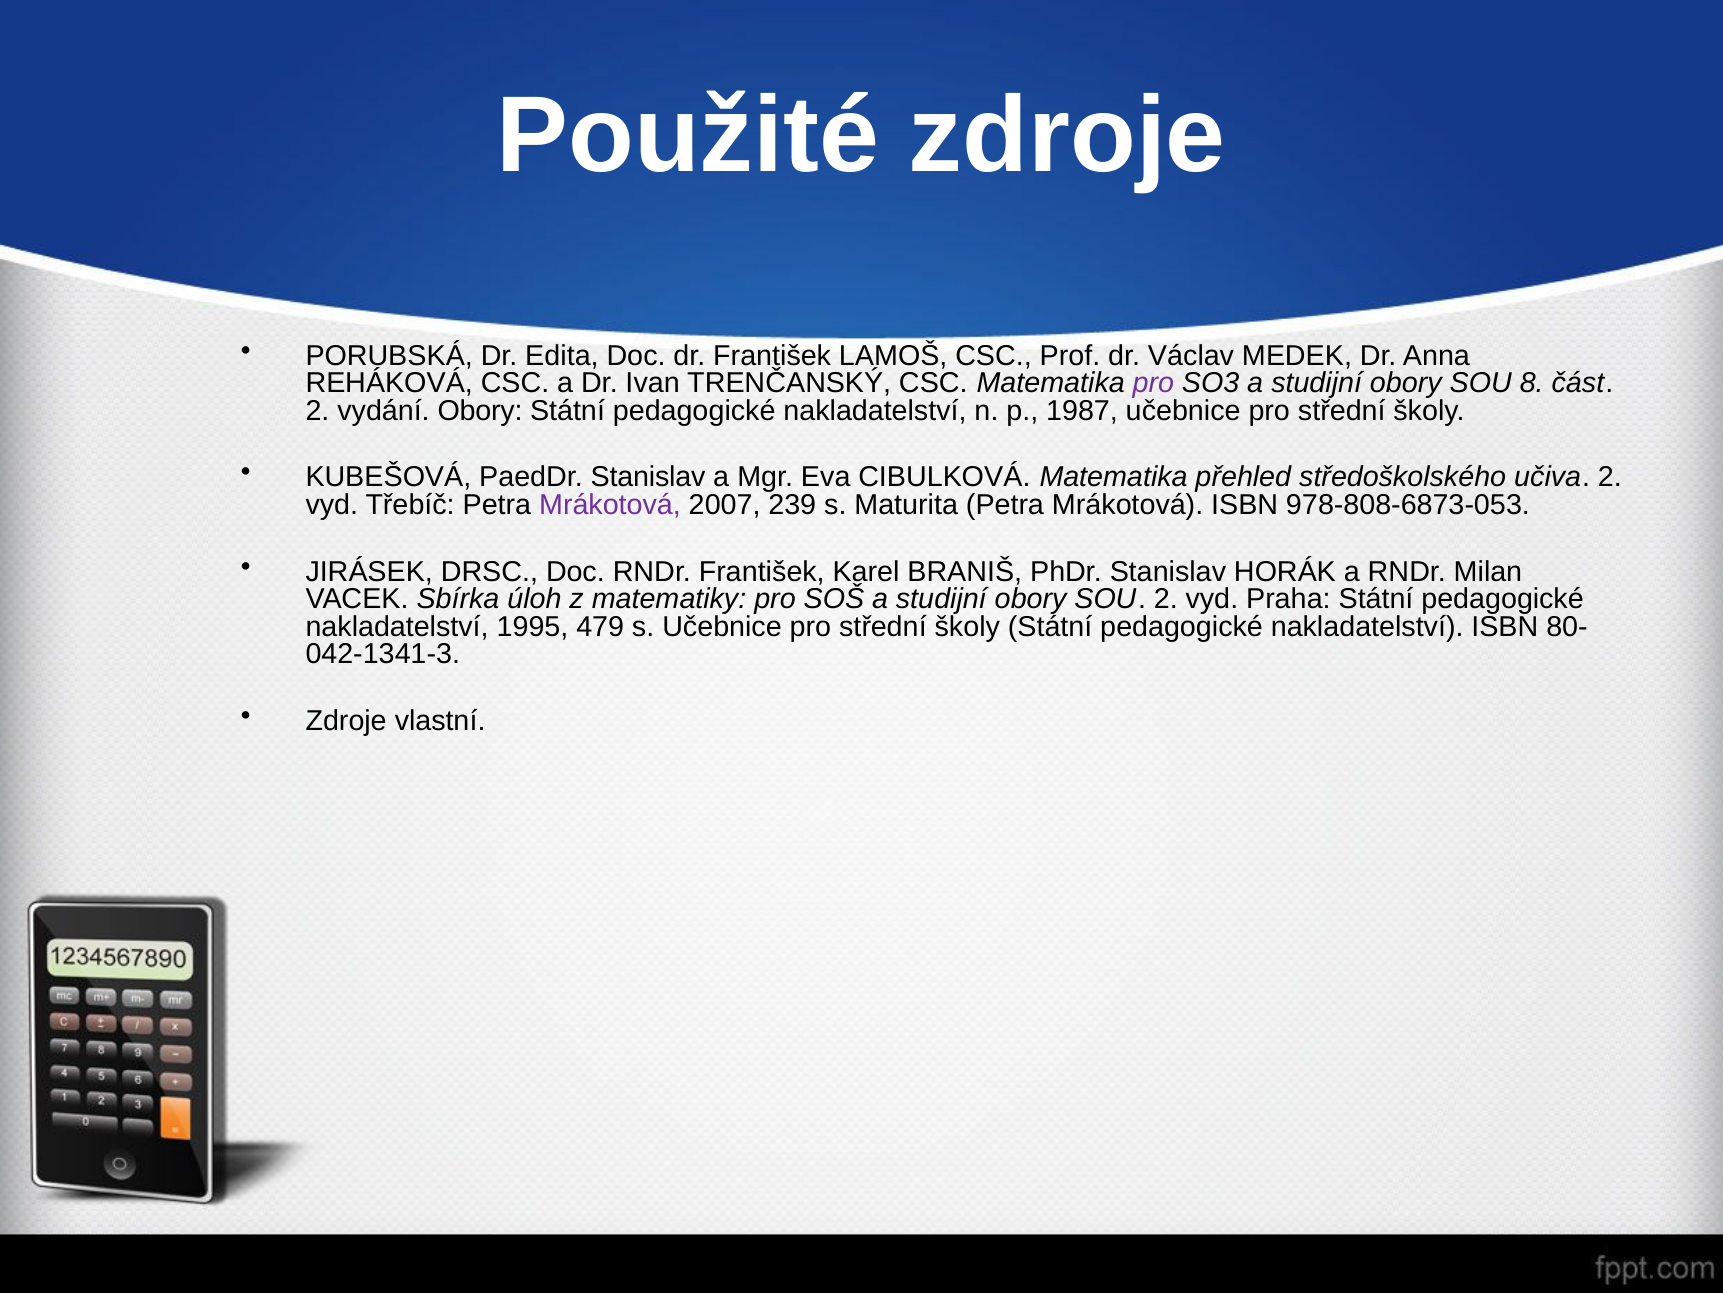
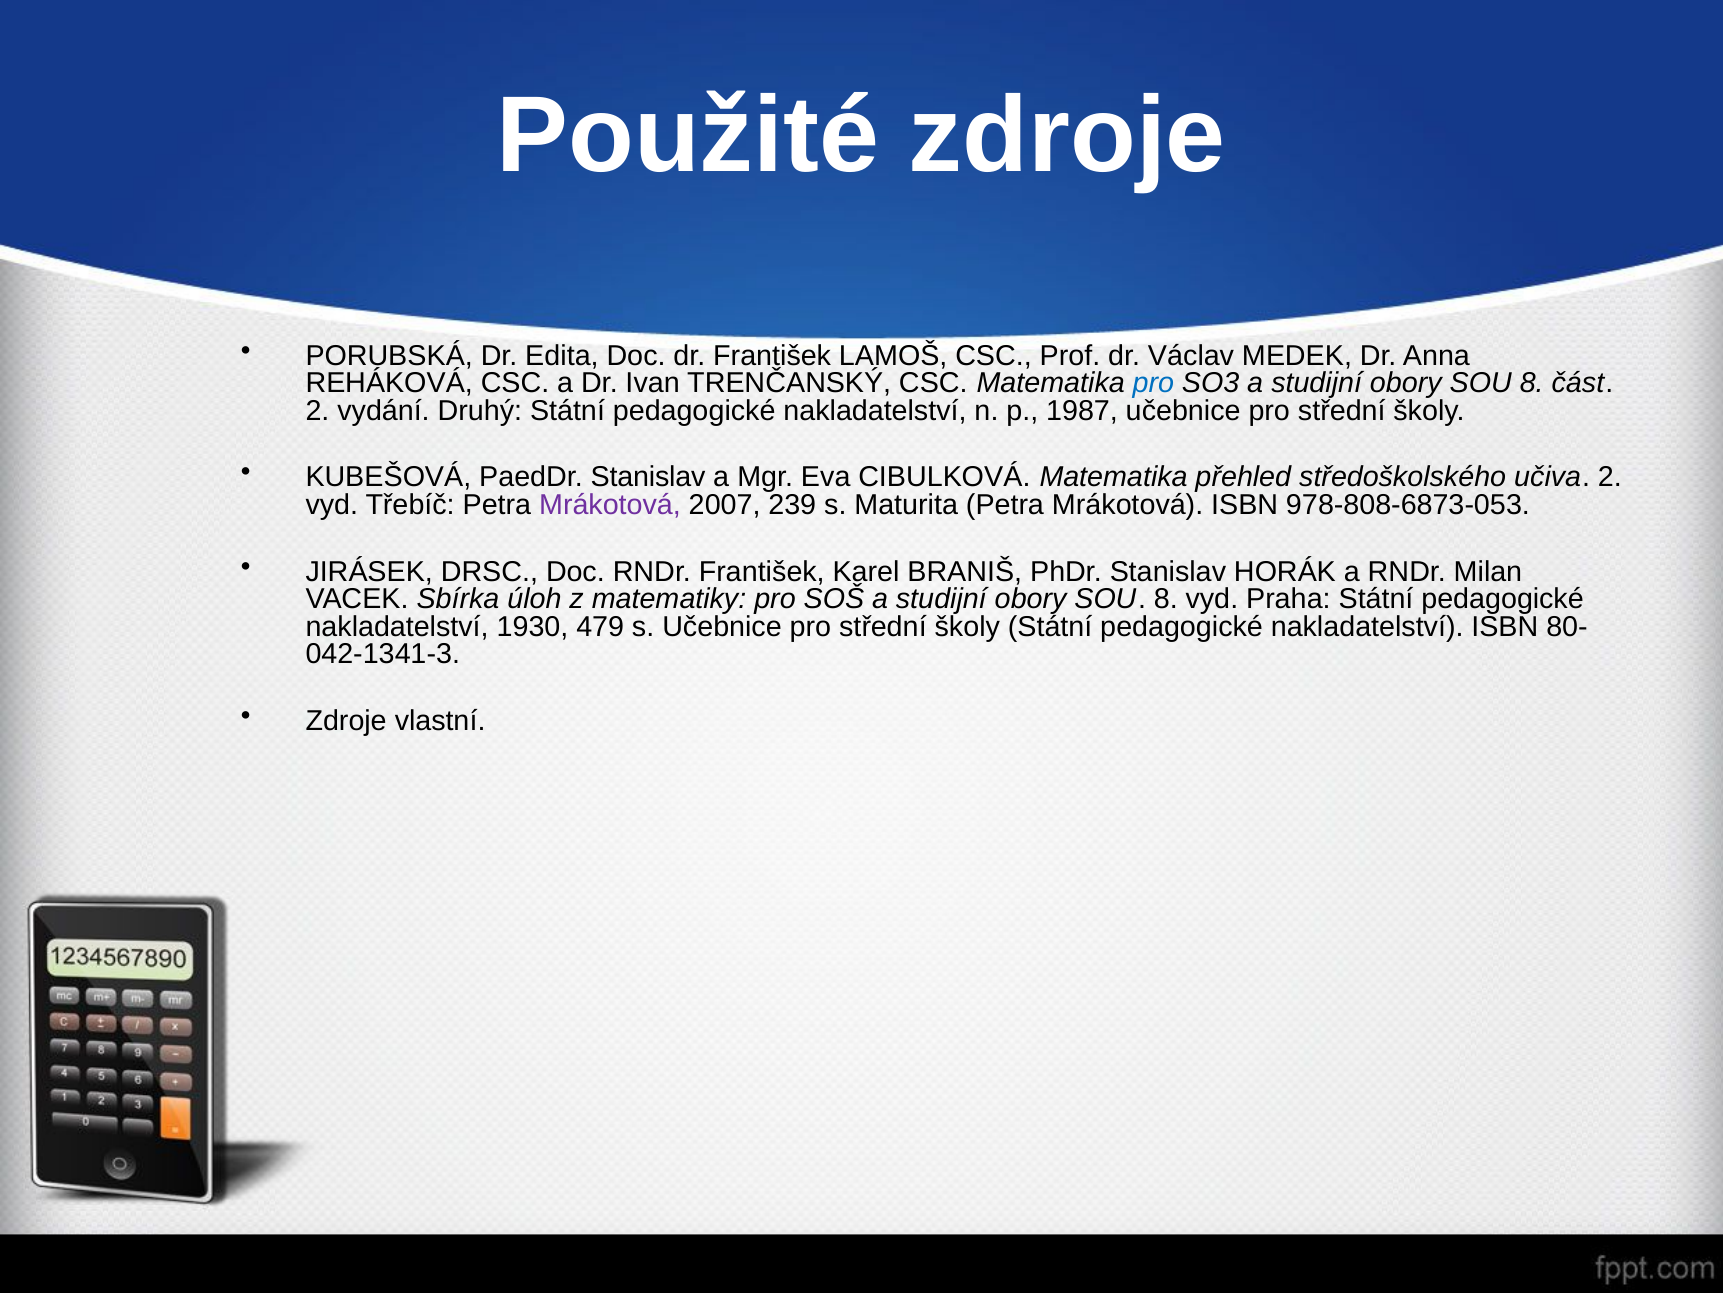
pro at (1153, 383) colour: purple -> blue
vydání Obory: Obory -> Druhý
2 at (1166, 599): 2 -> 8
1995: 1995 -> 1930
